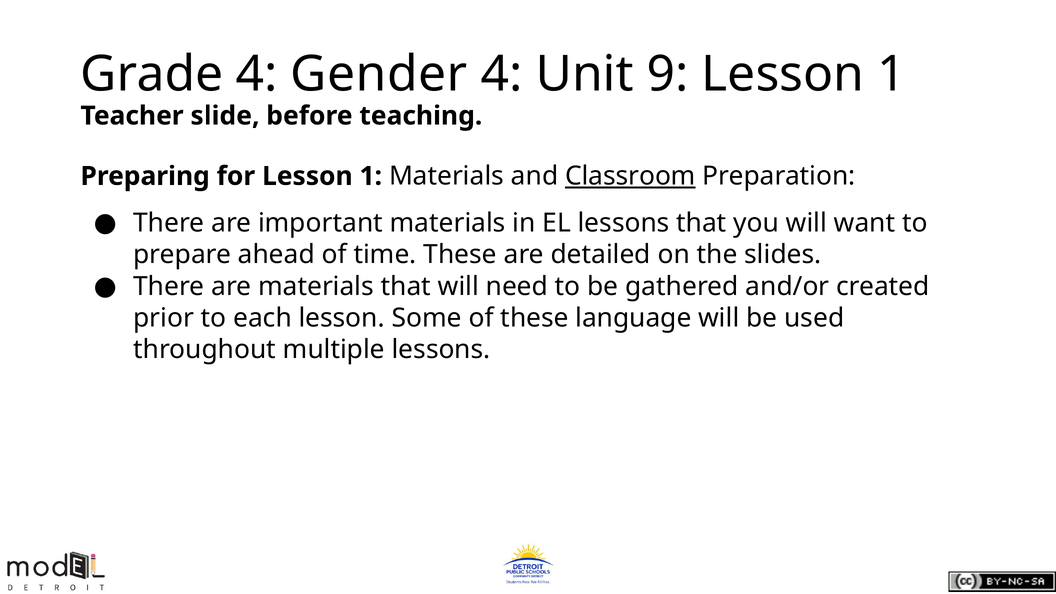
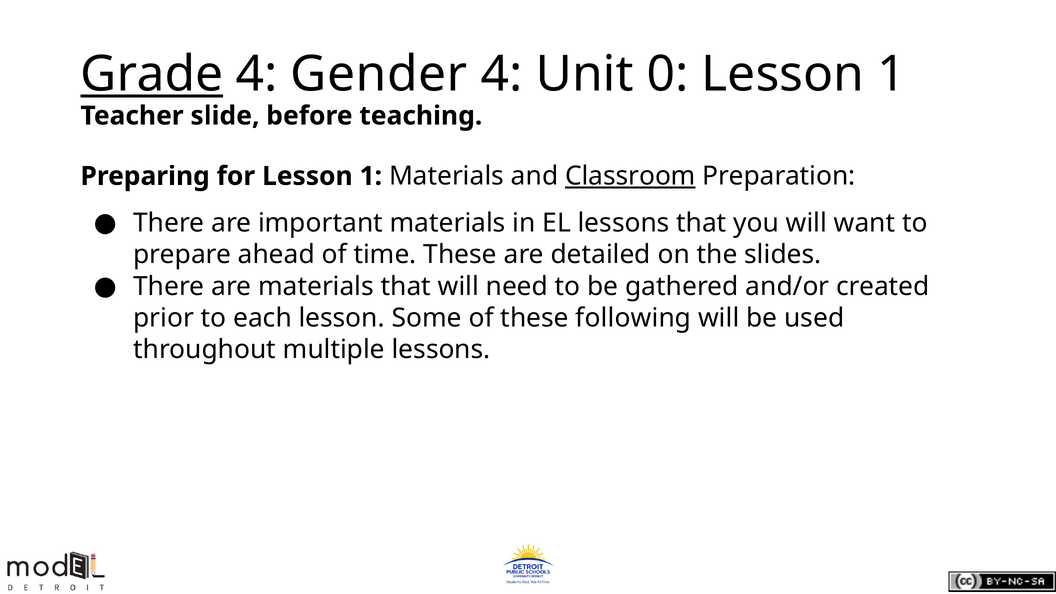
Grade underline: none -> present
9: 9 -> 0
language: language -> following
